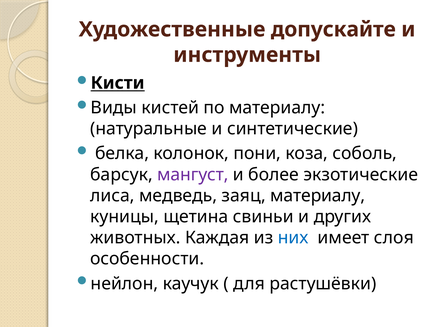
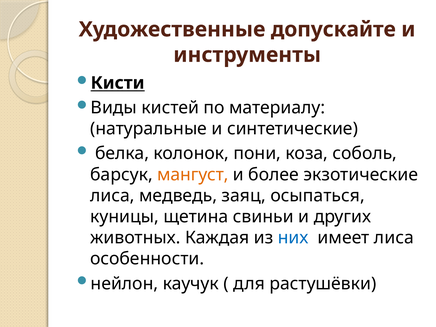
мангуст colour: purple -> orange
заяц материалу: материалу -> осыпаться
имеет слоя: слоя -> лиса
